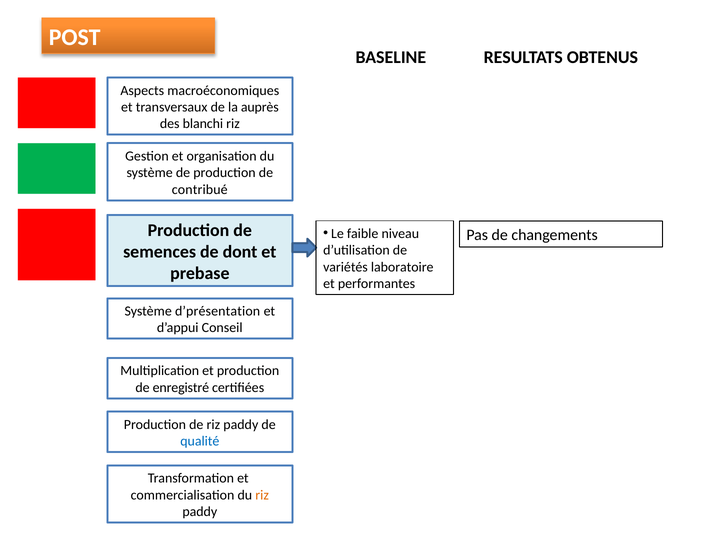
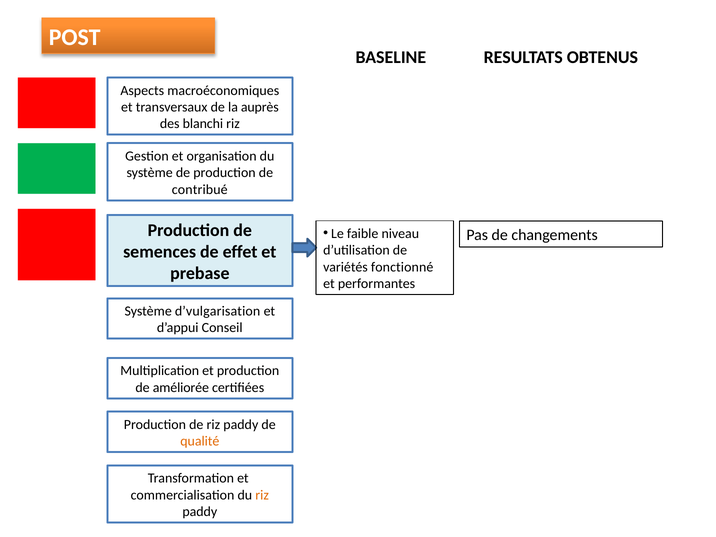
dont: dont -> effet
laboratoire: laboratoire -> fonctionné
d’présentation: d’présentation -> d’vulgarisation
enregistré: enregistré -> améliorée
qualité colour: blue -> orange
